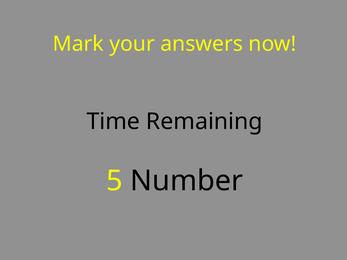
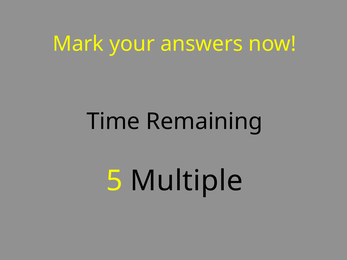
Number: Number -> Multiple
